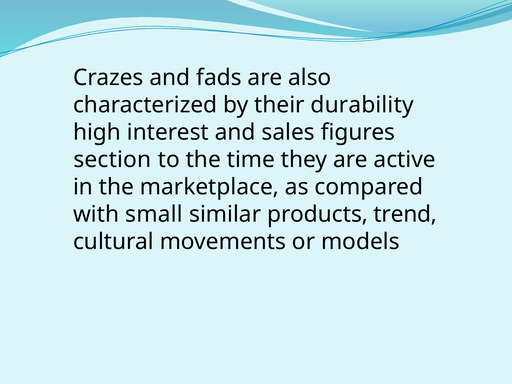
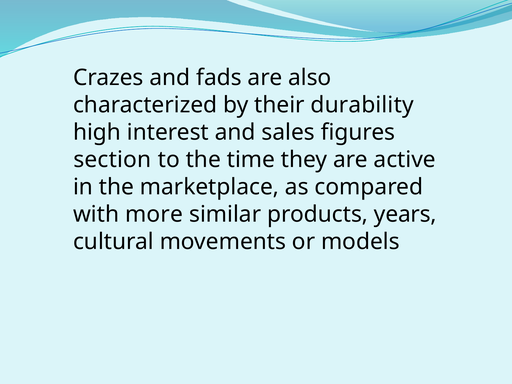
small: small -> more
trend: trend -> years
